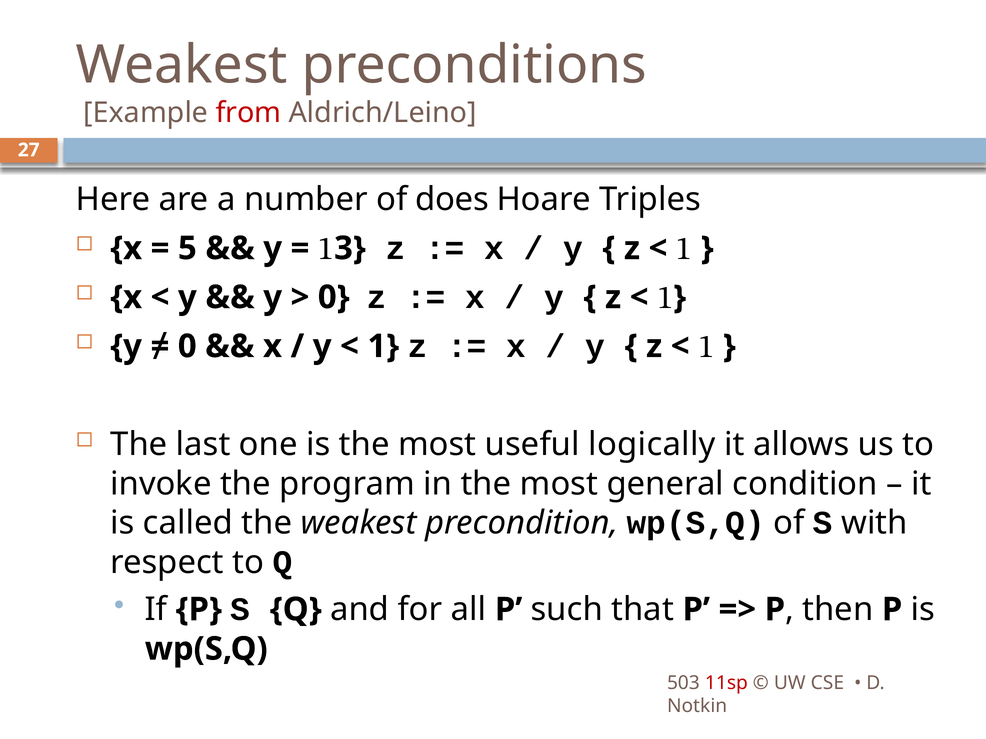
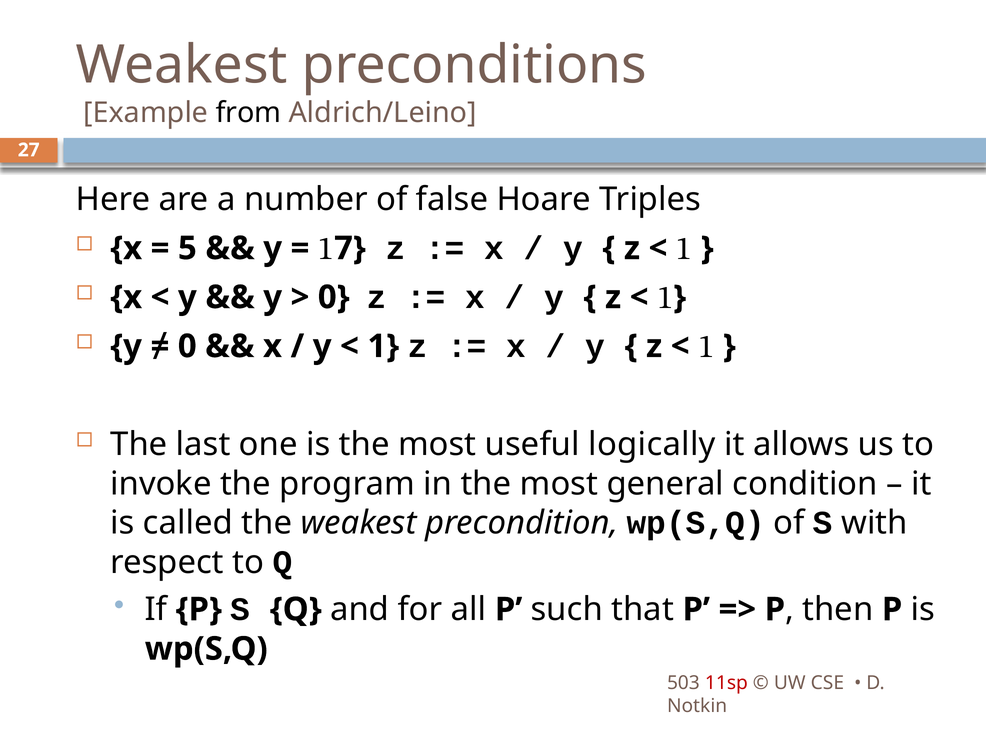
from colour: red -> black
does: does -> false
3: 3 -> 7
